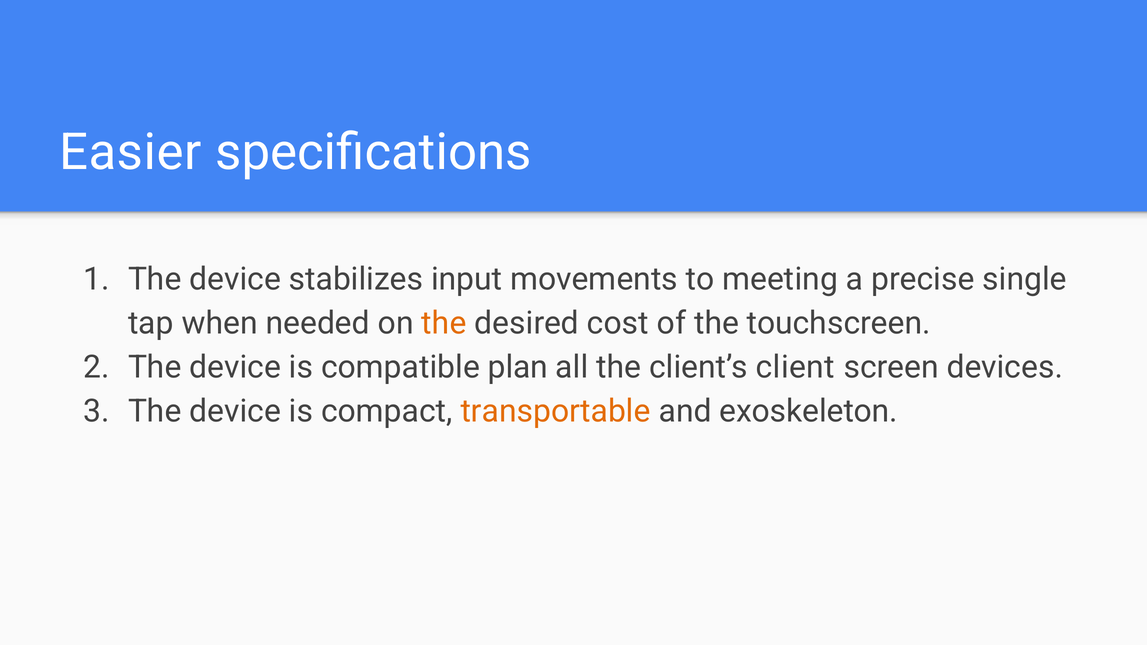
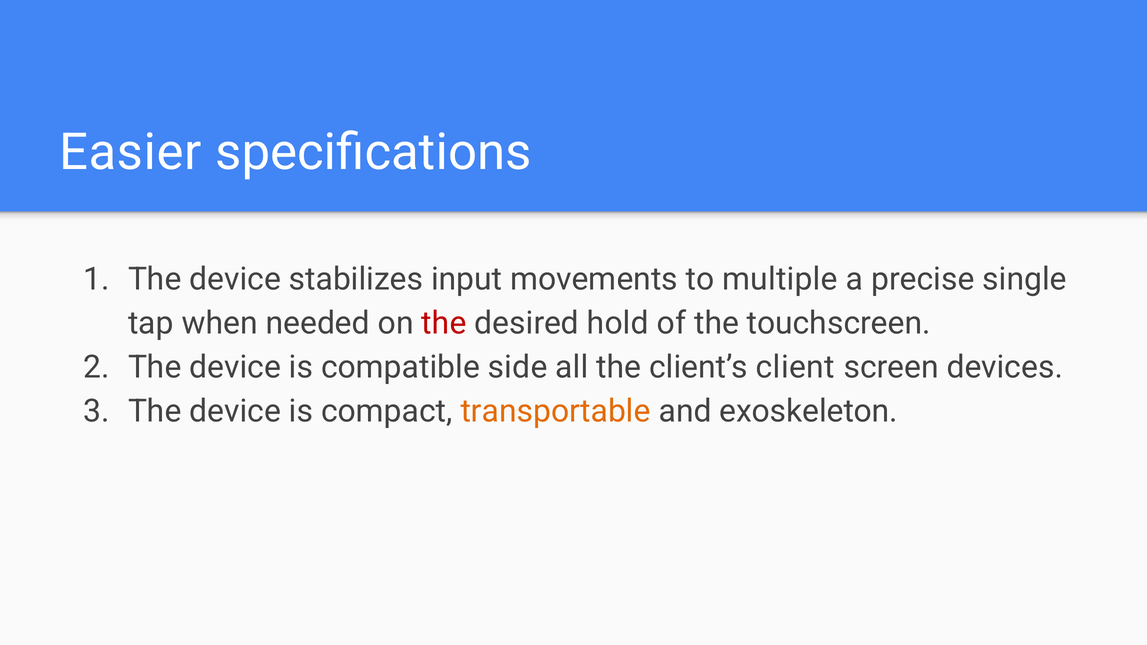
meeting: meeting -> multiple
the at (444, 323) colour: orange -> red
cost: cost -> hold
plan: plan -> side
